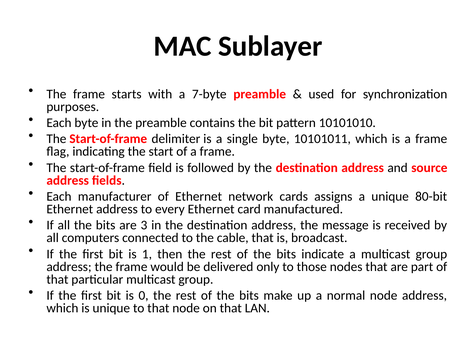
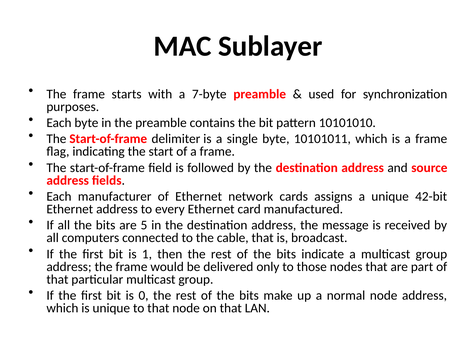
80-bit: 80-bit -> 42-bit
3: 3 -> 5
